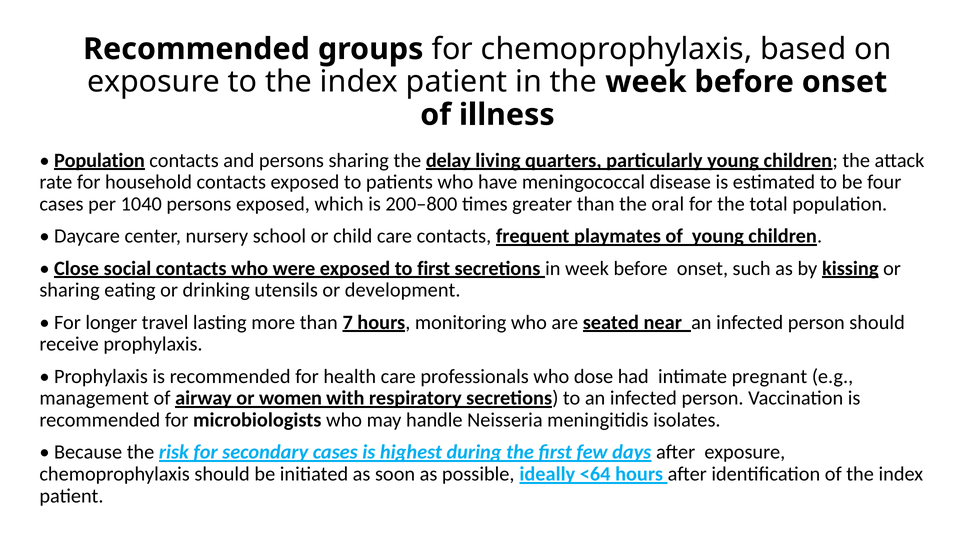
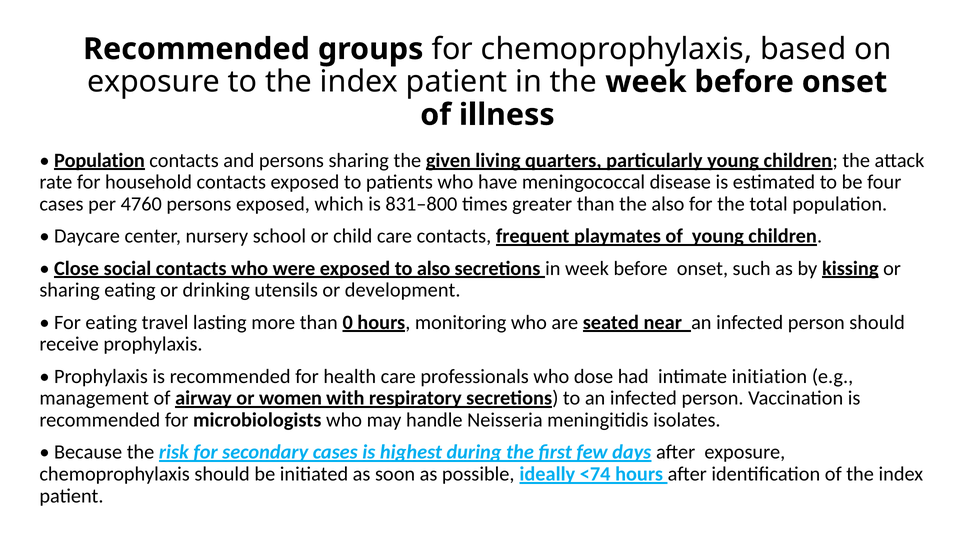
delay: delay -> given
1040: 1040 -> 4760
200–800: 200–800 -> 831–800
the oral: oral -> also
to first: first -> also
For longer: longer -> eating
7: 7 -> 0
pregnant: pregnant -> initiation
<64: <64 -> <74
